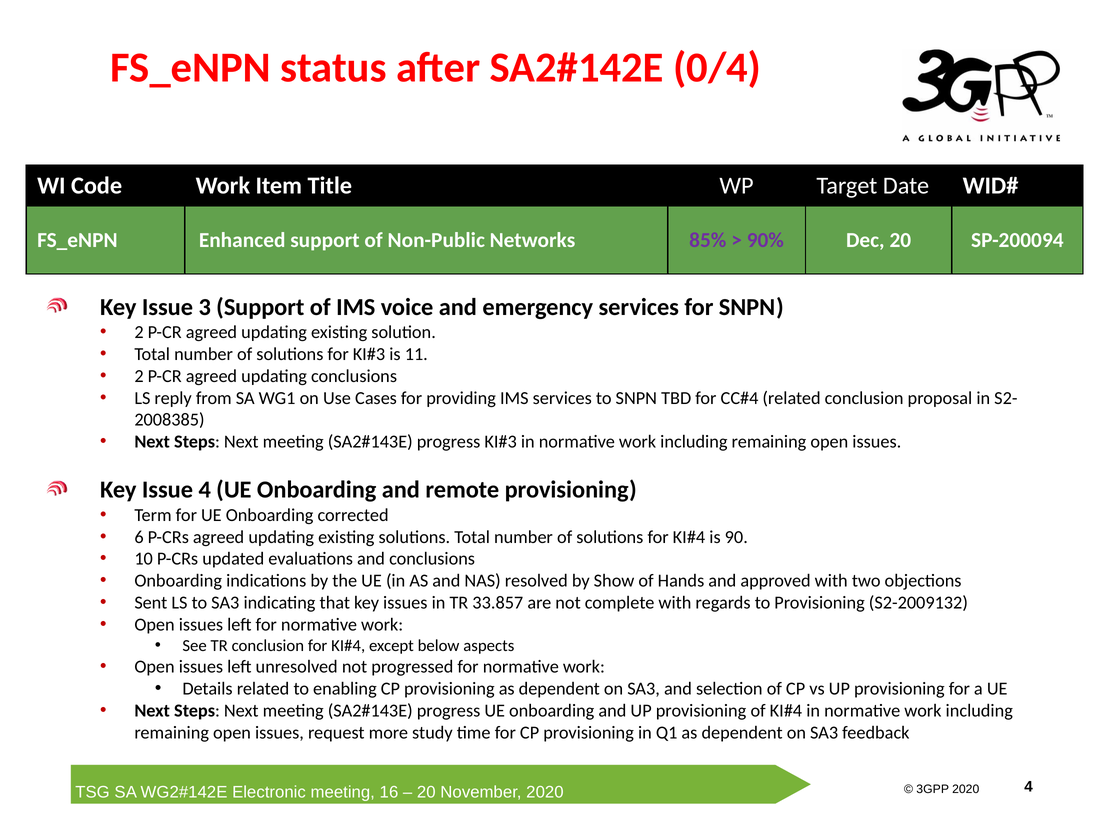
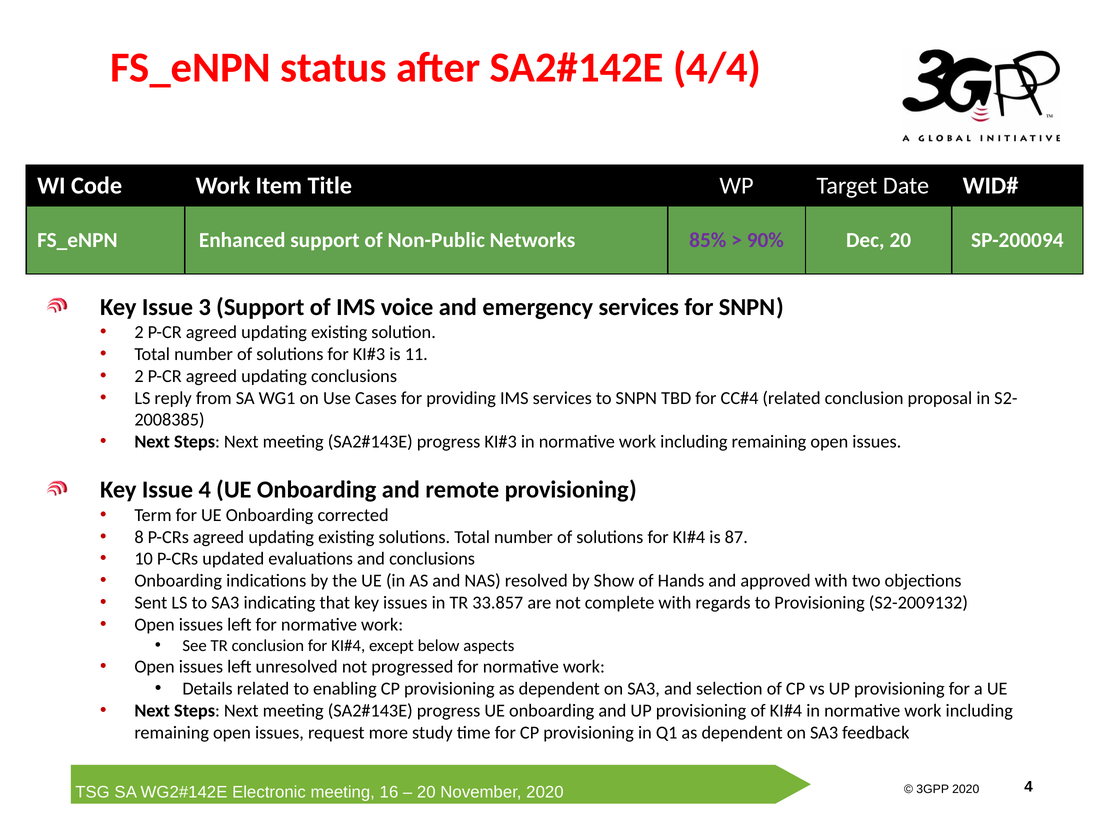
0/4: 0/4 -> 4/4
6: 6 -> 8
90: 90 -> 87
